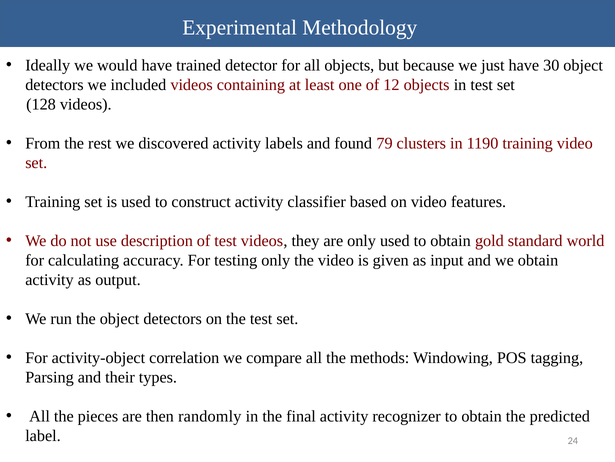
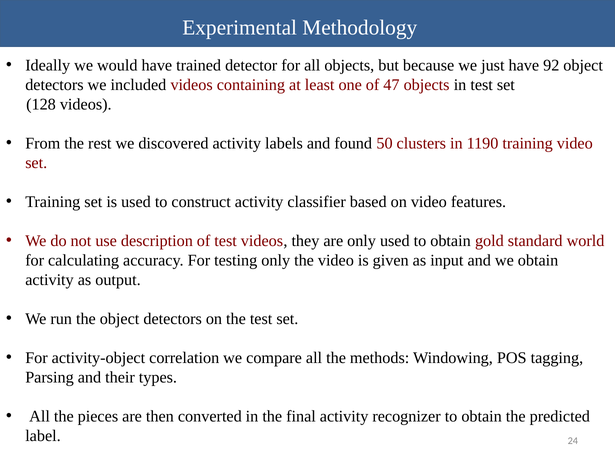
30: 30 -> 92
12: 12 -> 47
79: 79 -> 50
randomly: randomly -> converted
